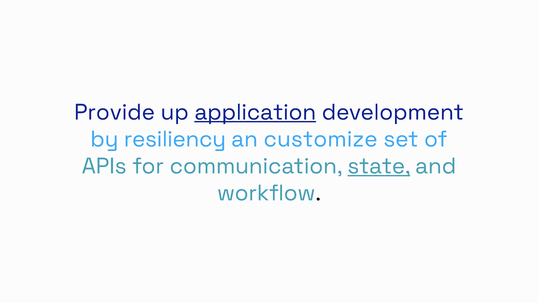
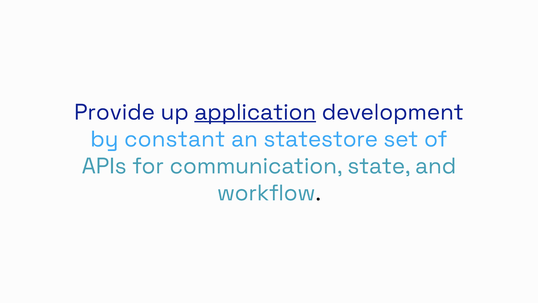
resiliency: resiliency -> constant
customize: customize -> statestore
state underline: present -> none
